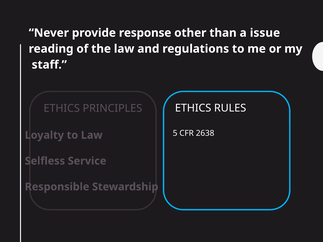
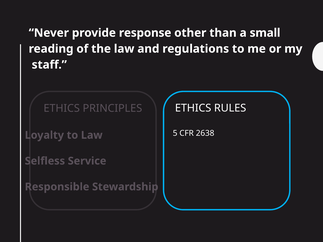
issue: issue -> small
